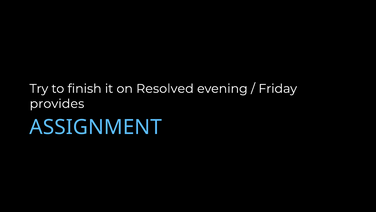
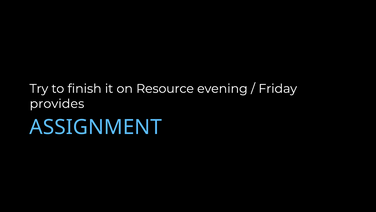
Resolved: Resolved -> Resource
